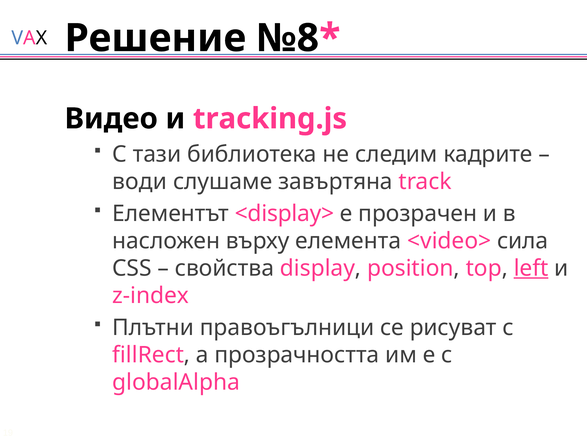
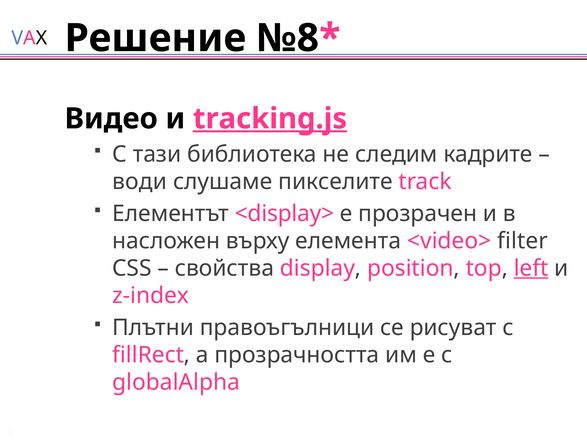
tracking.js underline: none -> present
завъртяна: завъртяна -> пикселите
сила: сила -> filter
